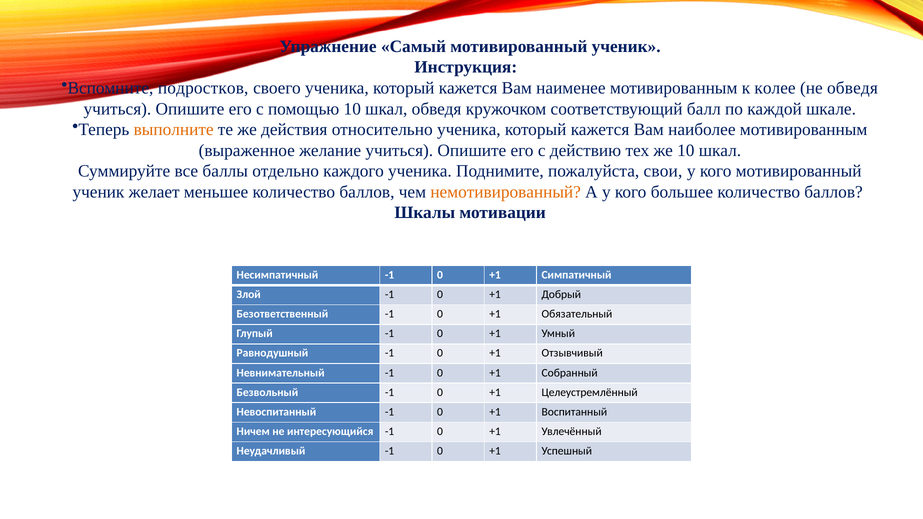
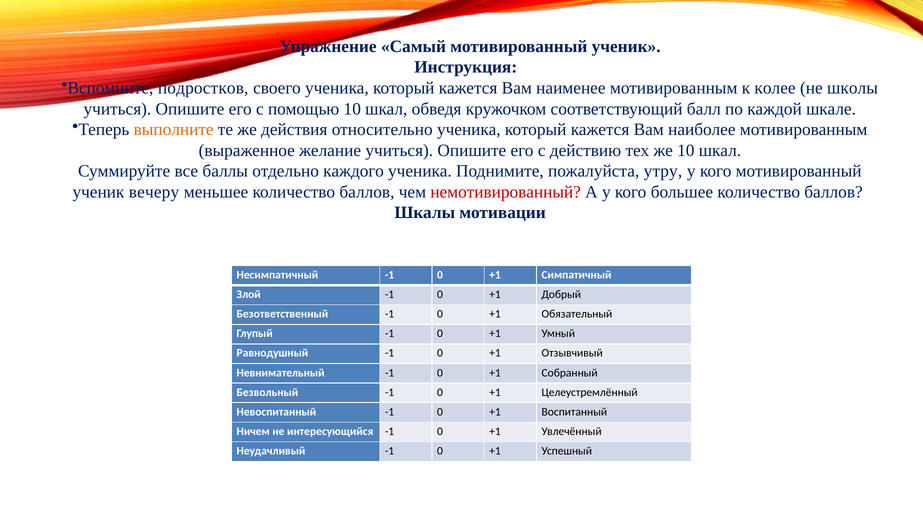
не обведя: обведя -> школы
свои: свои -> утру
желает: желает -> вечеру
немотивированный colour: orange -> red
